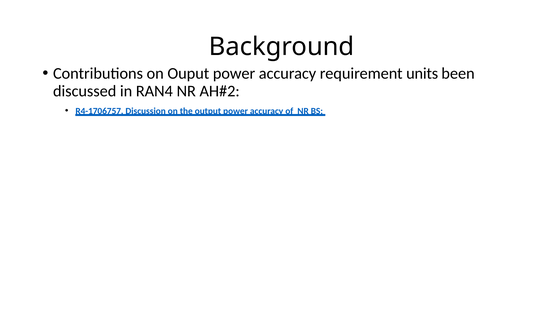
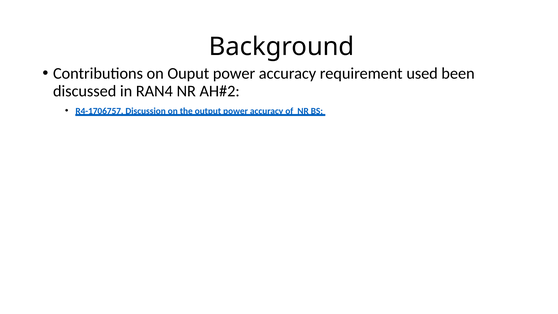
units: units -> used
